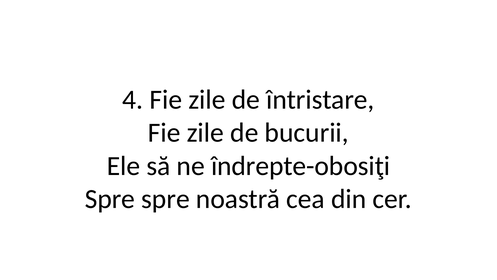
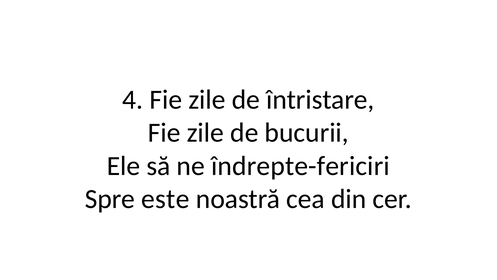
îndrepte-obosiţi: îndrepte-obosiţi -> îndrepte-fericiri
Spre spre: spre -> este
